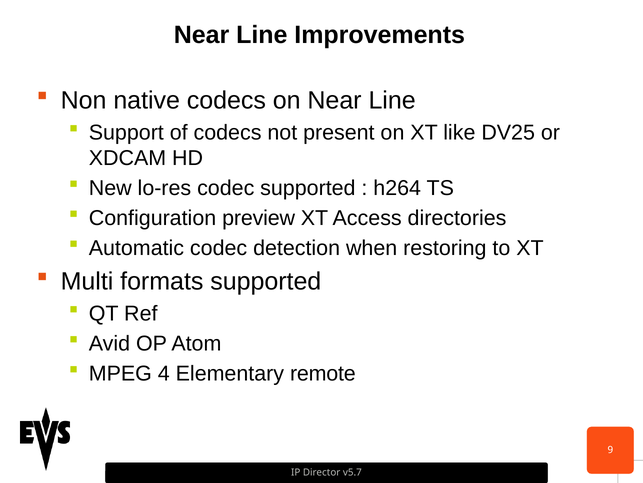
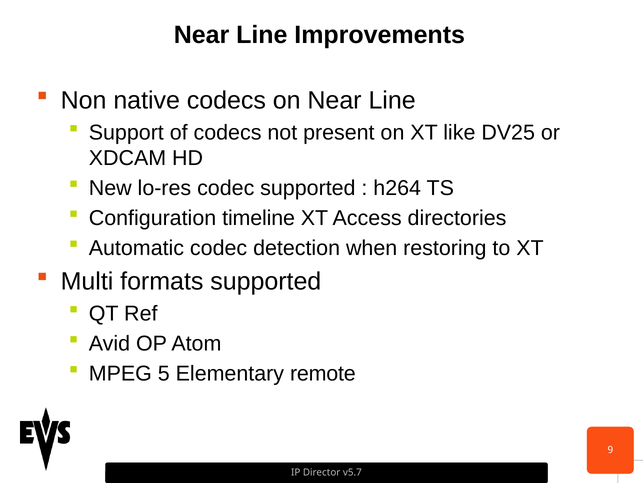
preview: preview -> timeline
4: 4 -> 5
